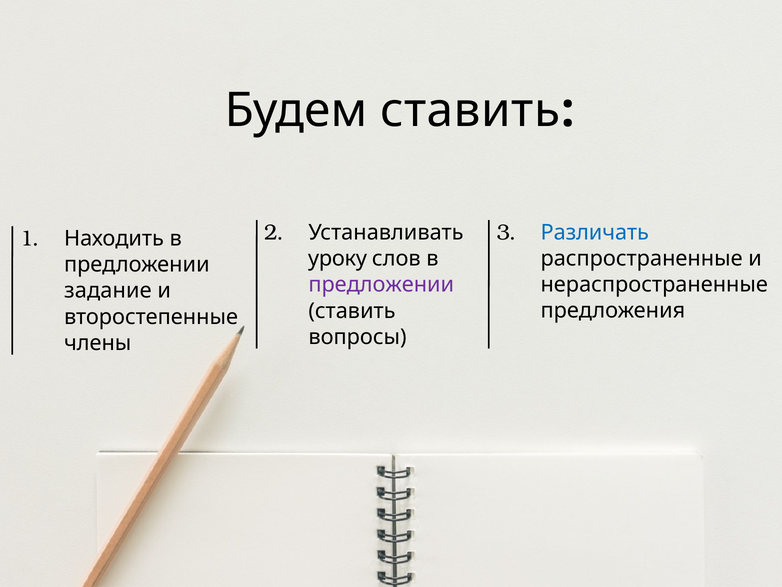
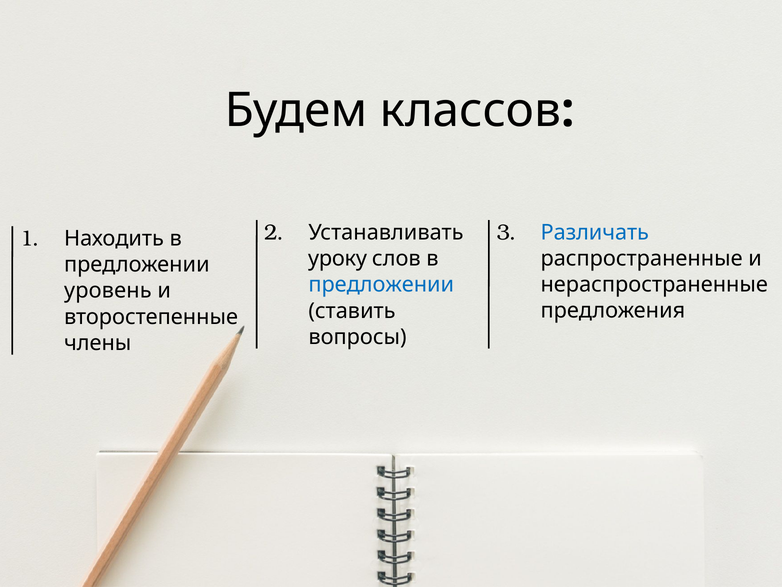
Будем ставить: ставить -> классов
предложении at (381, 285) colour: purple -> blue
задание: задание -> уровень
